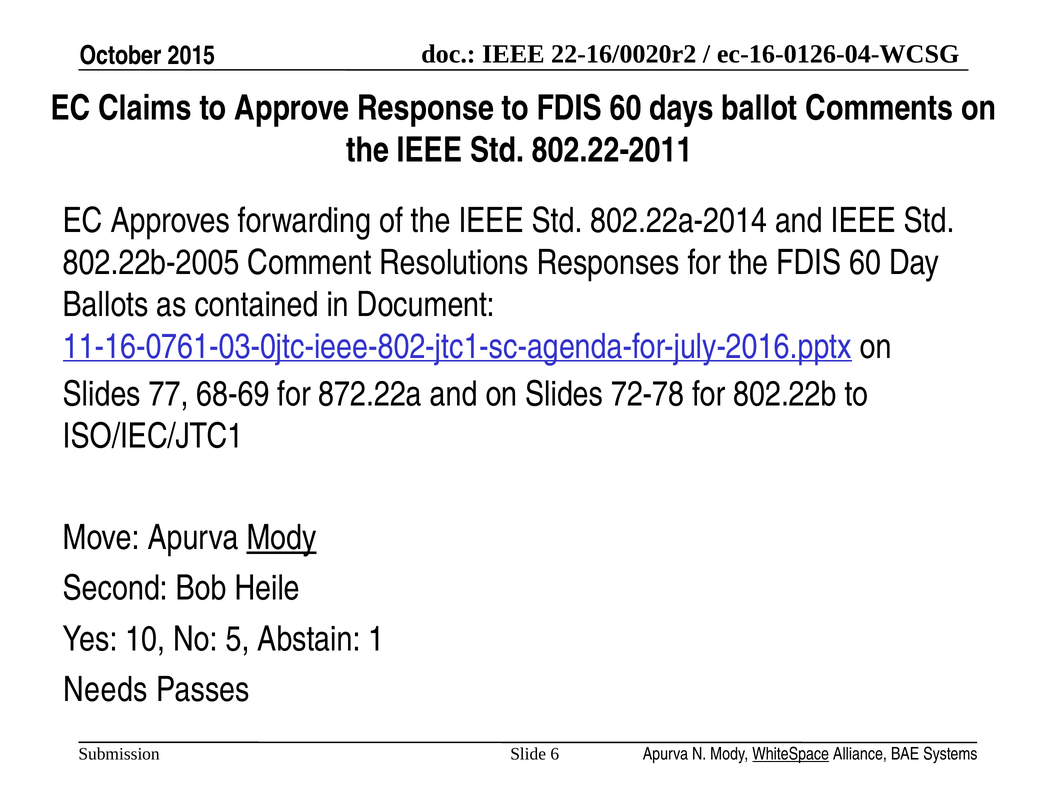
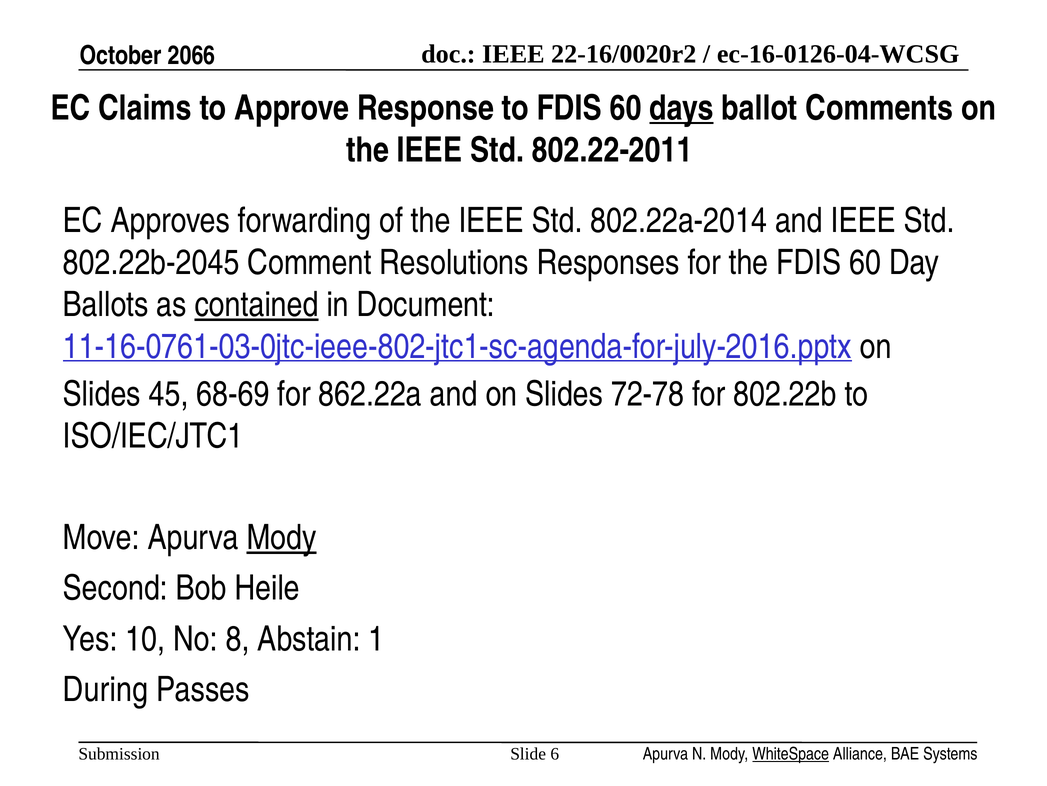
2015: 2015 -> 2066
days underline: none -> present
802.22b-2005: 802.22b-2005 -> 802.22b-2045
contained underline: none -> present
77: 77 -> 45
872.22a: 872.22a -> 862.22a
5: 5 -> 8
Needs: Needs -> During
